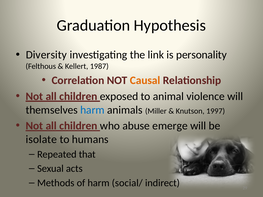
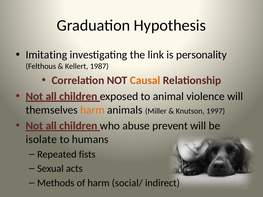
Diversity: Diversity -> Imitating
harm at (92, 110) colour: blue -> orange
emerge: emerge -> prevent
that: that -> fists
